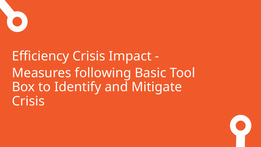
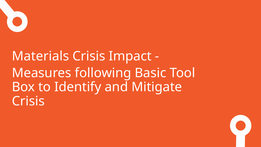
Efficiency: Efficiency -> Materials
